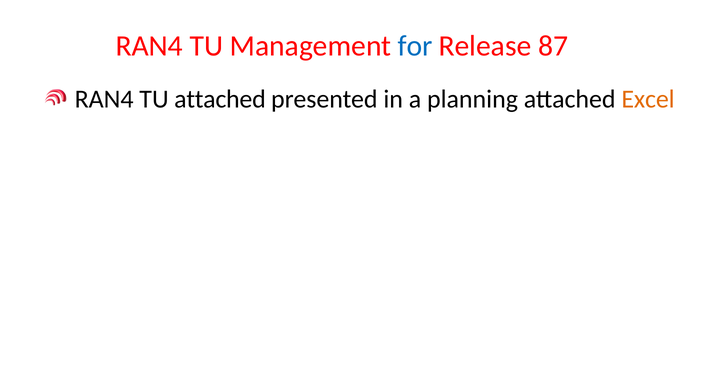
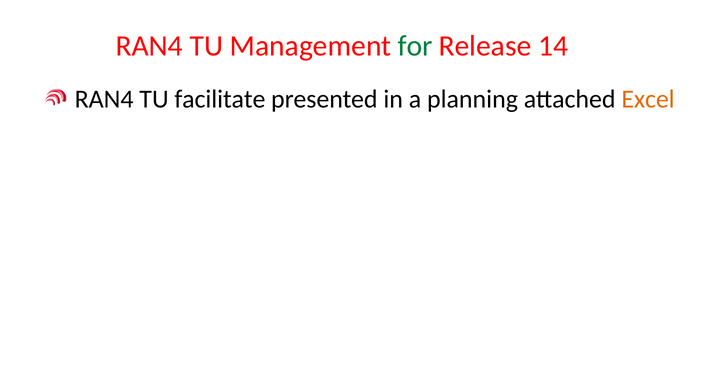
for colour: blue -> green
87: 87 -> 14
TU attached: attached -> facilitate
